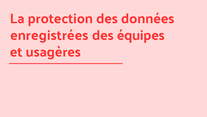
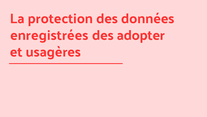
équipes: équipes -> adopter
